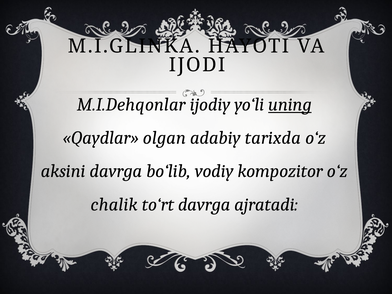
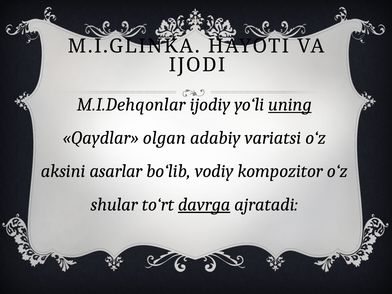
tarixda: tarixda -> variatsi
aksini davrga: davrga -> asarlar
chalik: chalik -> shular
davrga at (204, 204) underline: none -> present
